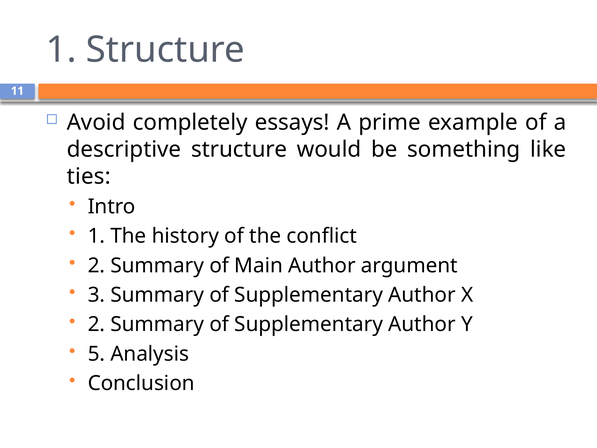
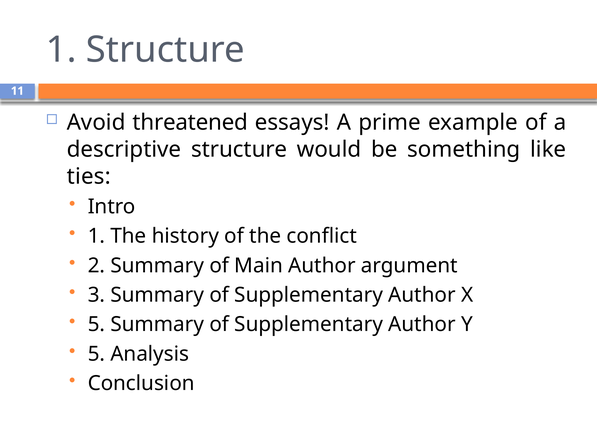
completely: completely -> threatened
2 at (96, 324): 2 -> 5
